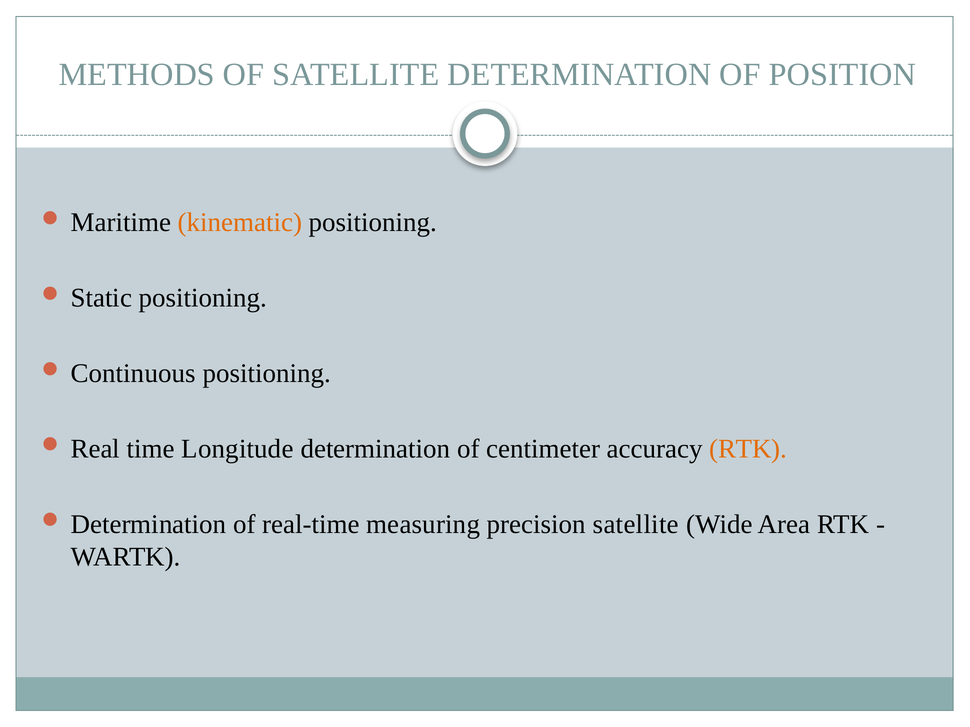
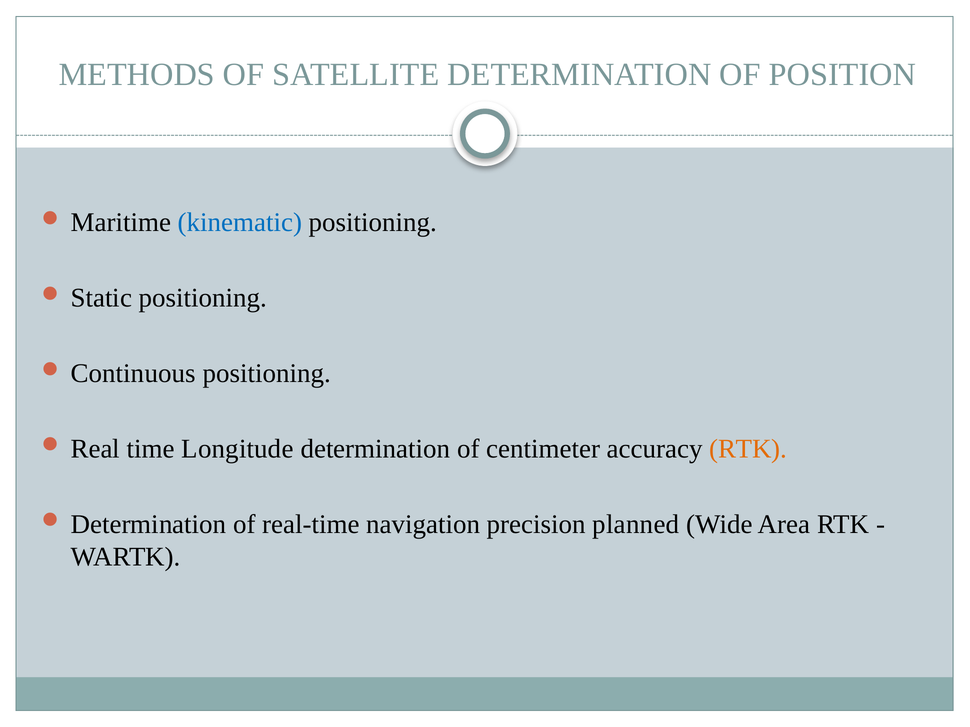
kinematic colour: orange -> blue
measuring: measuring -> navigation
precision satellite: satellite -> planned
